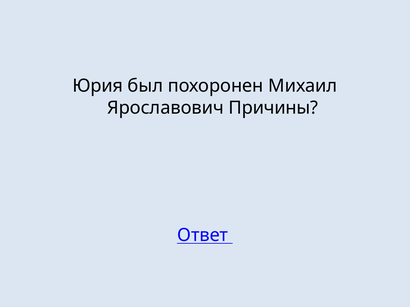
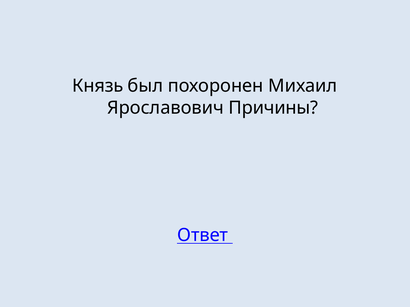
Юрия: Юрия -> Князь
